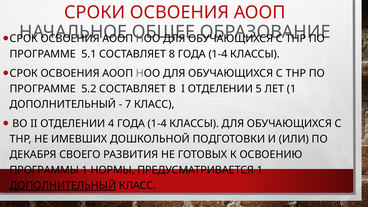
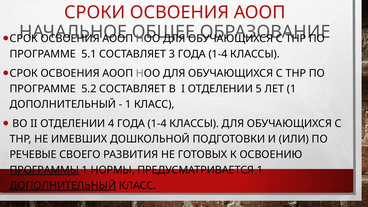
8: 8 -> 3
7 at (128, 104): 7 -> 1
ДЕКАБРЯ: ДЕКАБРЯ -> РЕЧЕВЫЕ
ПРОГРАММЫ underline: none -> present
